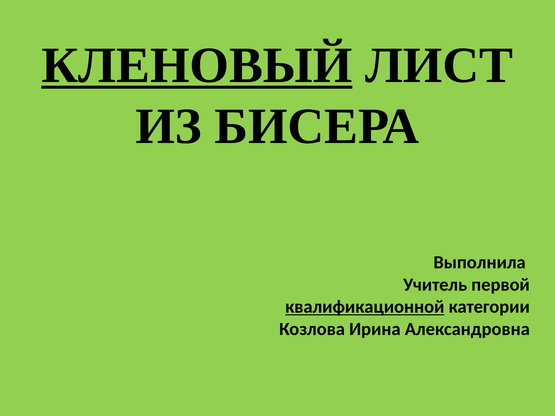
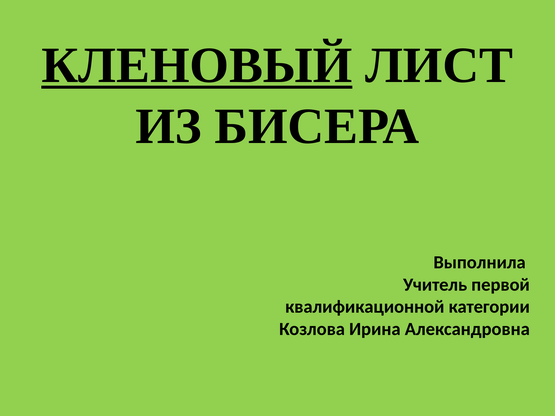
квалификационной underline: present -> none
